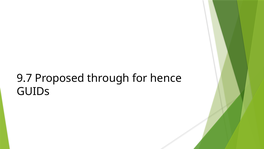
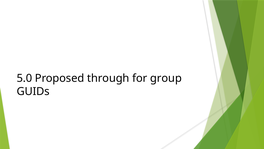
9.7: 9.7 -> 5.0
hence: hence -> group
